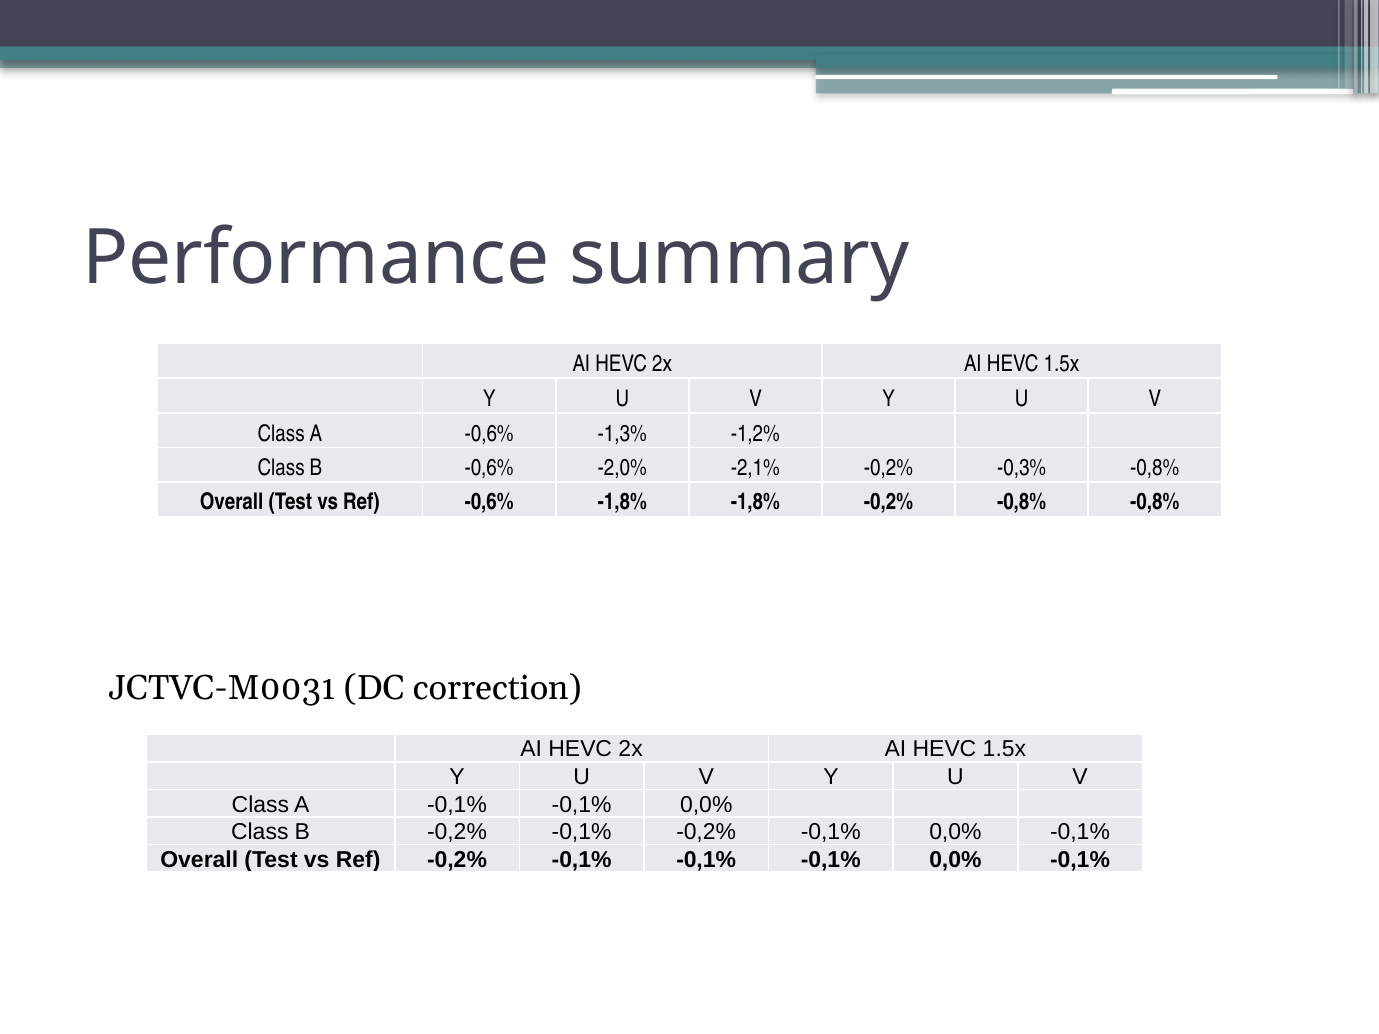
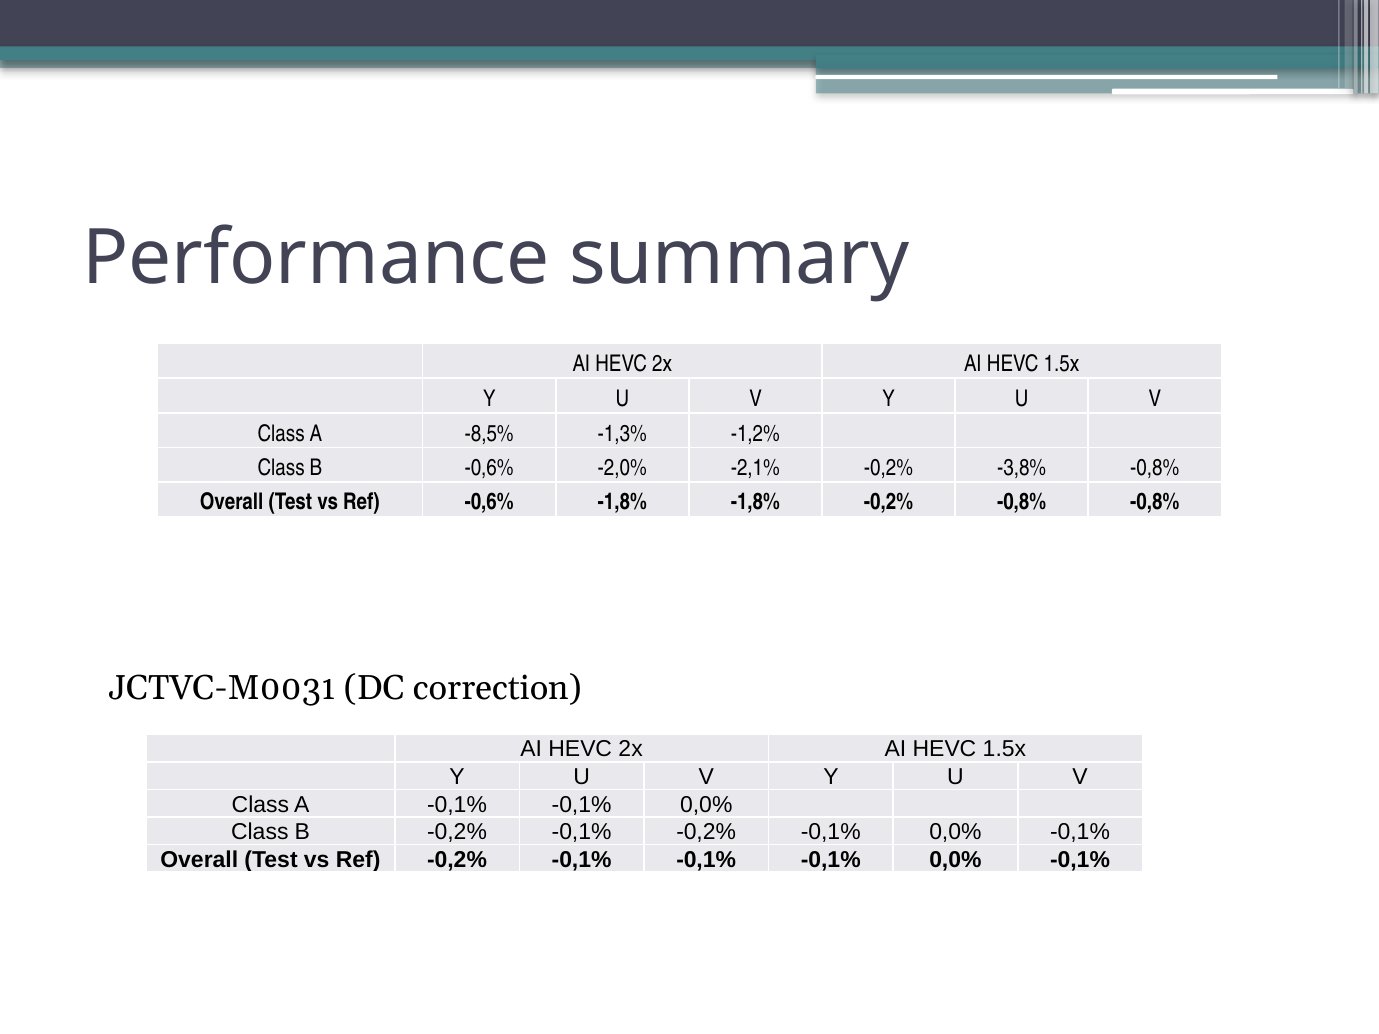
A -0,6%: -0,6% -> -8,5%
-0,3%: -0,3% -> -3,8%
